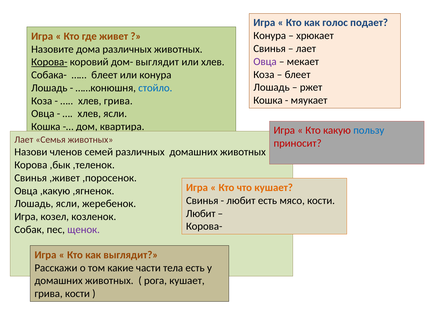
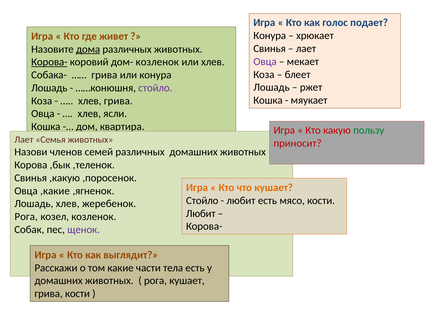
дома underline: none -> present
дом- выглядит: выглядит -> козленок
блеет at (104, 75): блеет -> грива
стойло at (155, 88) colour: blue -> purple
пользу colour: blue -> green
,живет: ,живет -> ,какую
,какую: ,какую -> ,какие
Свинья at (202, 201): Свинья -> Стойло
Лошадь ясли: ясли -> хлев
Игра at (26, 217): Игра -> Рога
